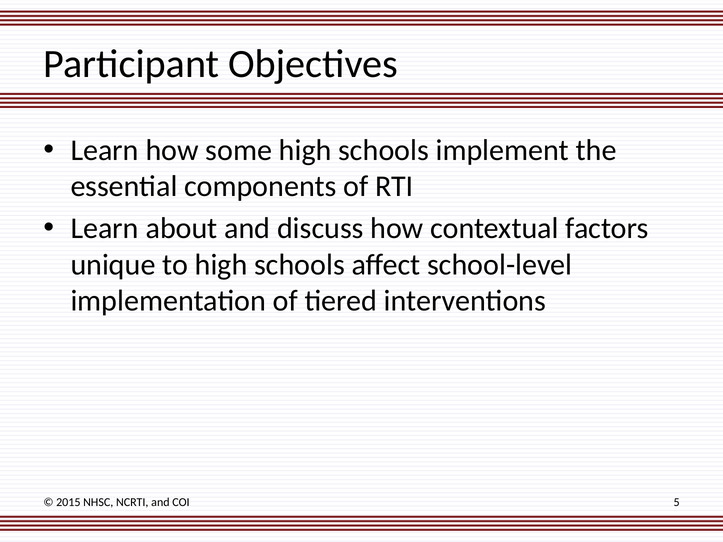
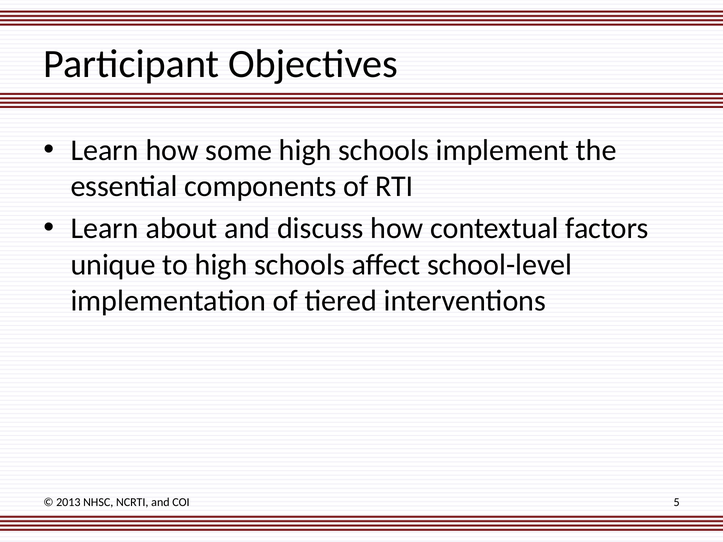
2015: 2015 -> 2013
